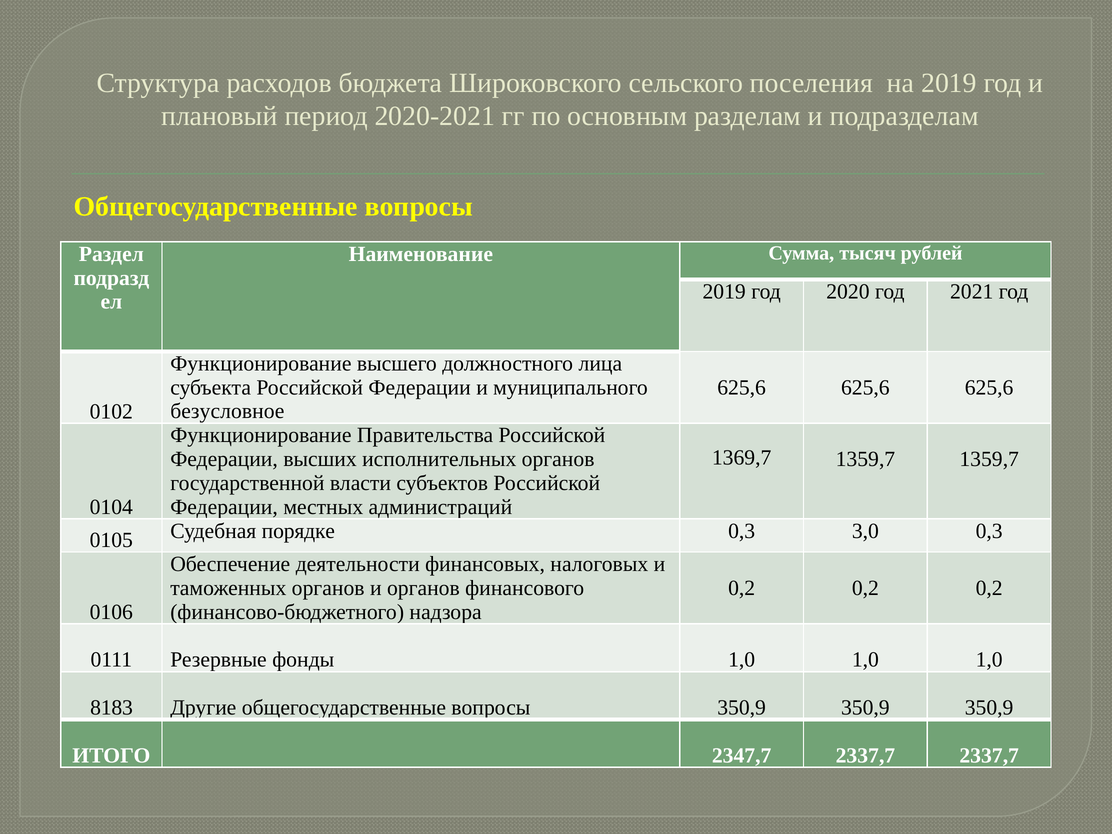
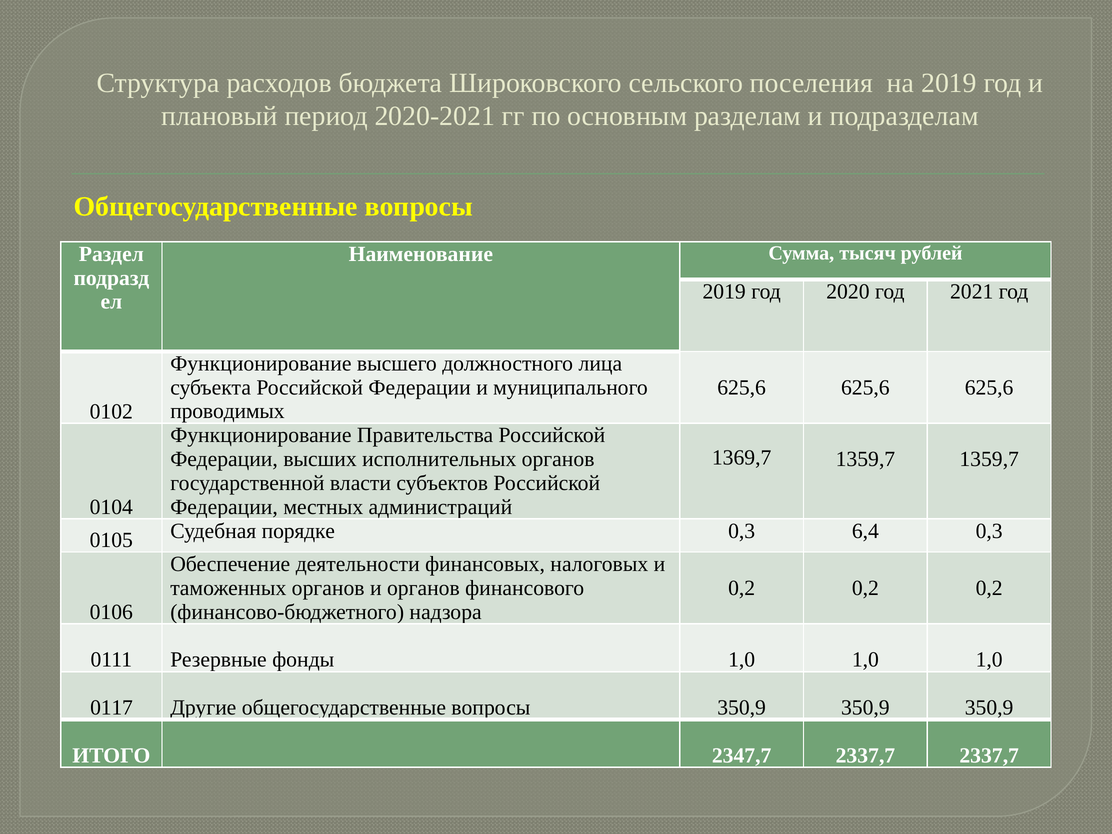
безусловное: безусловное -> проводимых
3,0: 3,0 -> 6,4
8183: 8183 -> 0117
